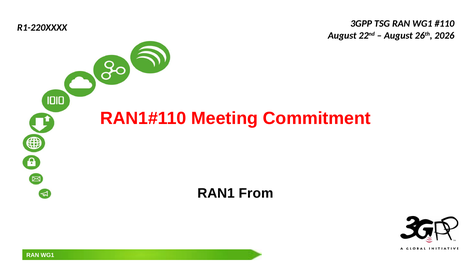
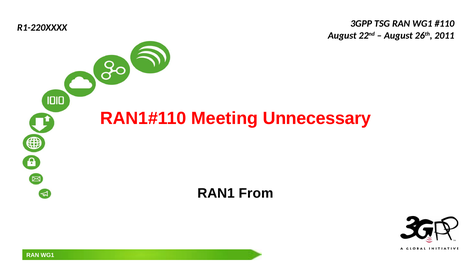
2026: 2026 -> 2011
Commitment: Commitment -> Unnecessary
